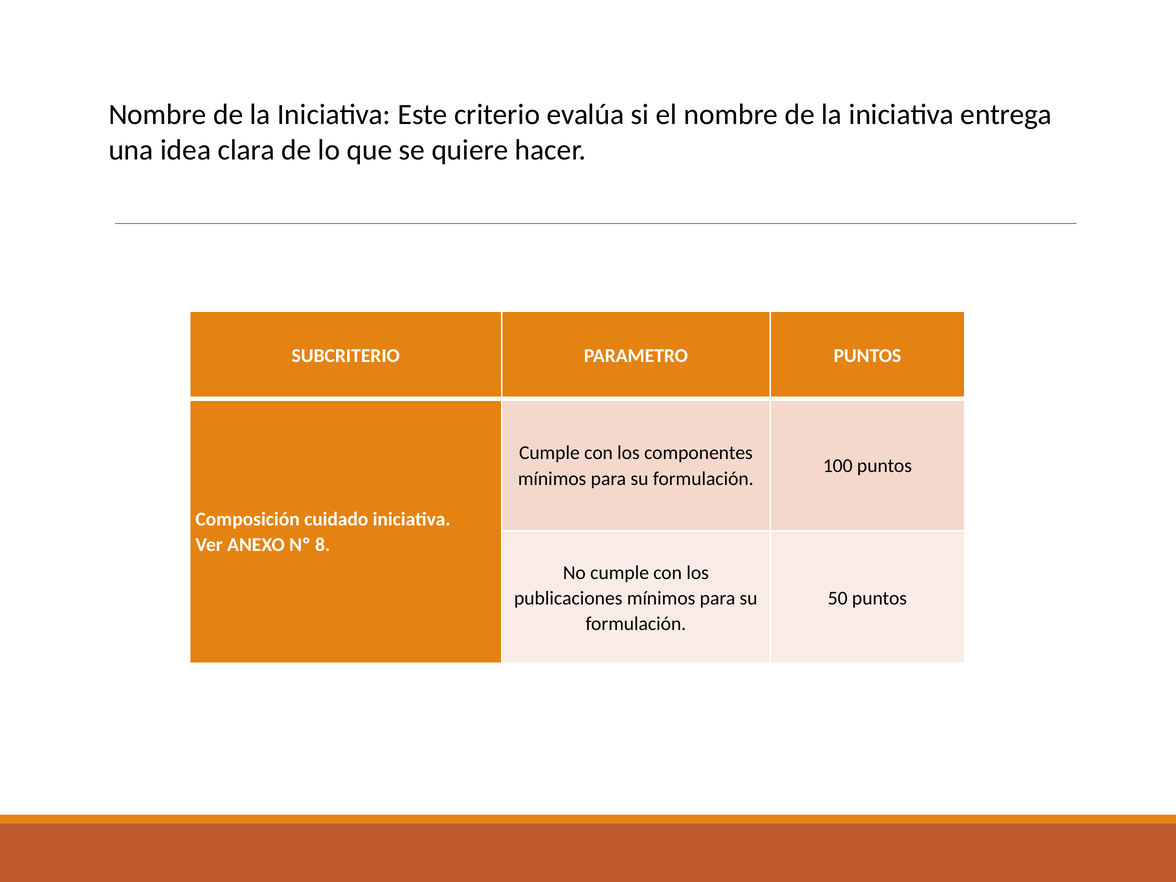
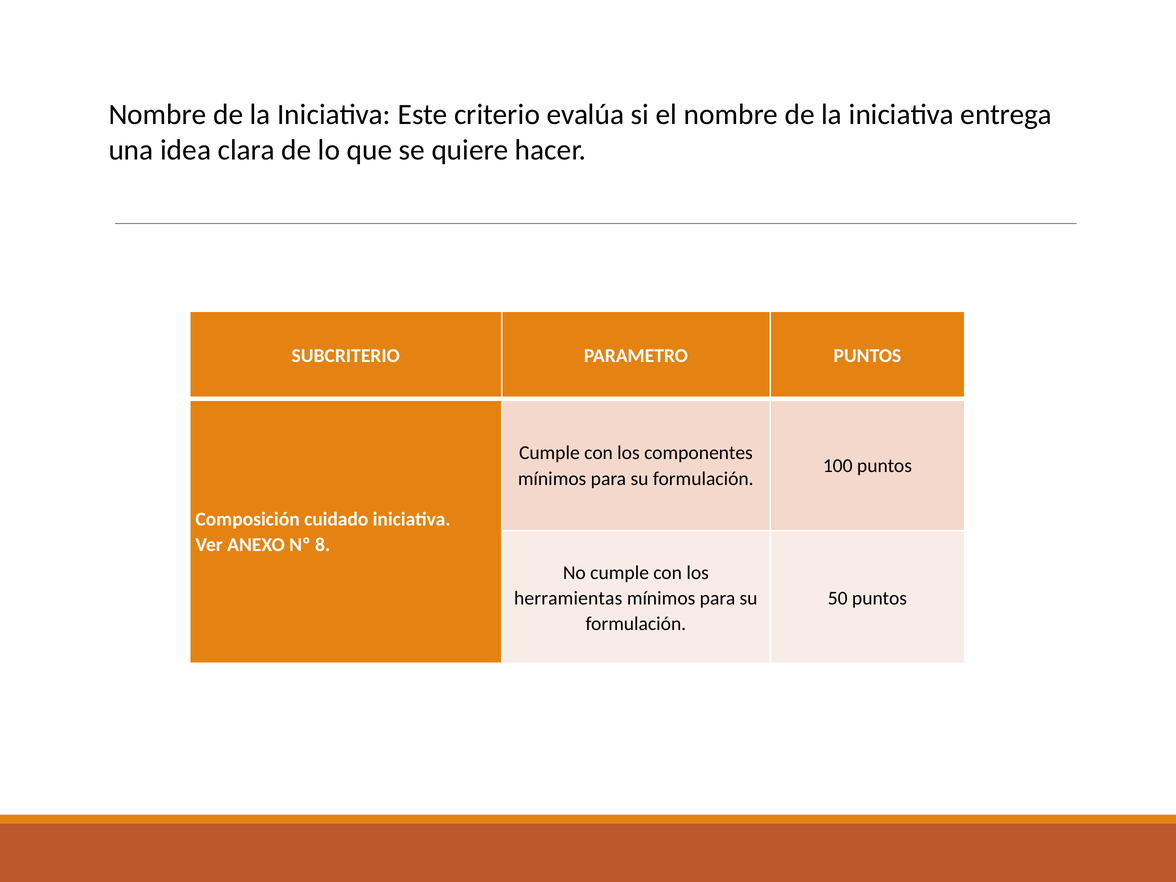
publicaciones: publicaciones -> herramientas
